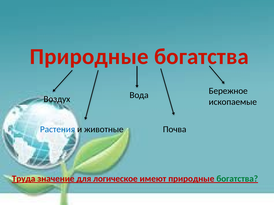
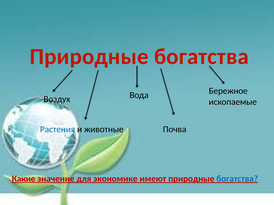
Труда: Труда -> Какие
логическое: логическое -> экономике
богатства at (237, 179) colour: green -> blue
